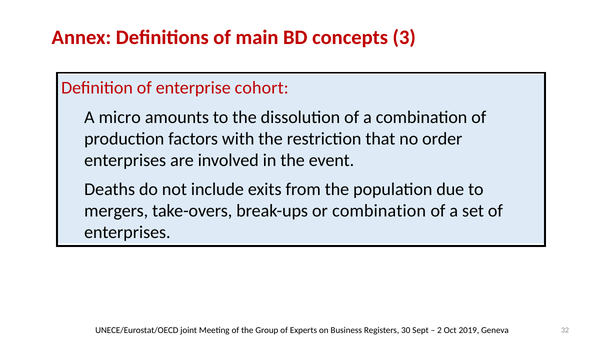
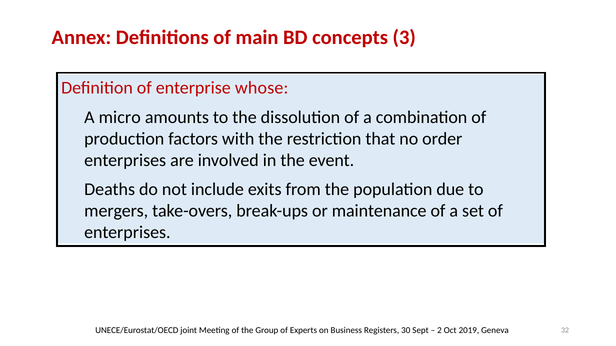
cohort: cohort -> whose
or combination: combination -> maintenance
